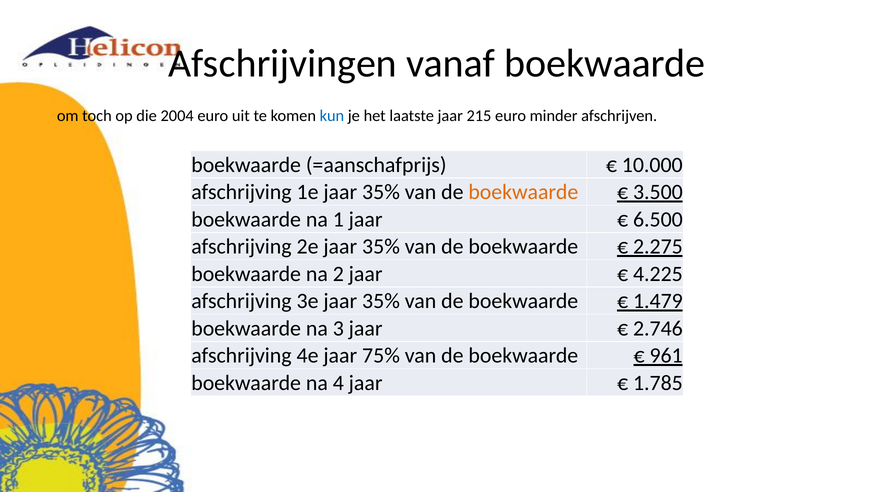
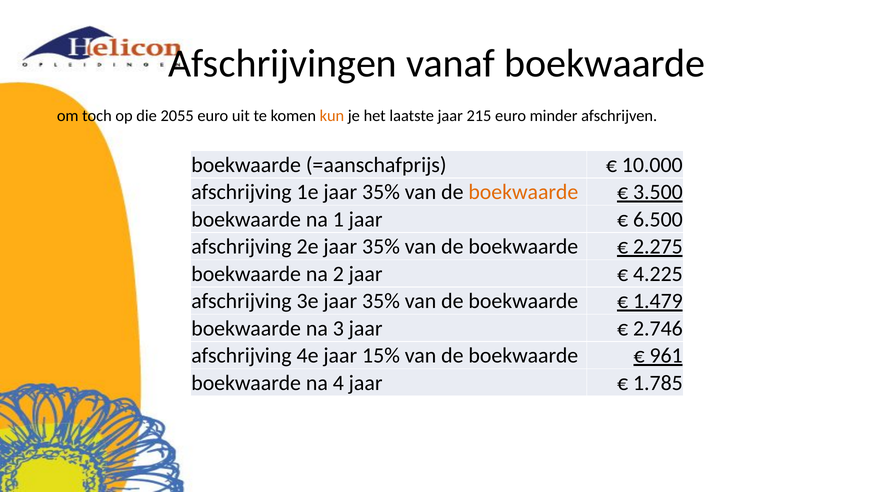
2004: 2004 -> 2055
kun colour: blue -> orange
75%: 75% -> 15%
